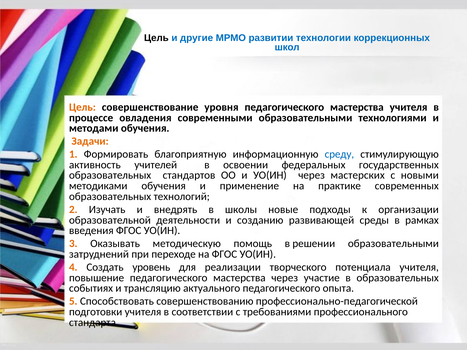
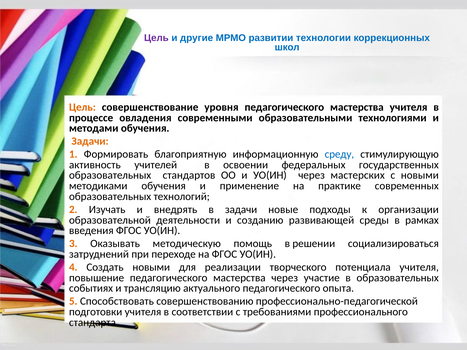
Цель at (156, 38) colour: black -> purple
в школы: школы -> задачи
решении образовательными: образовательными -> социализироваться
Создать уровень: уровень -> новыми
